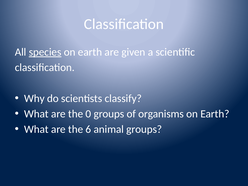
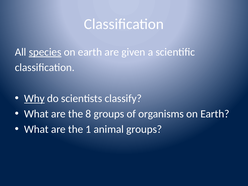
Why underline: none -> present
0: 0 -> 8
6: 6 -> 1
